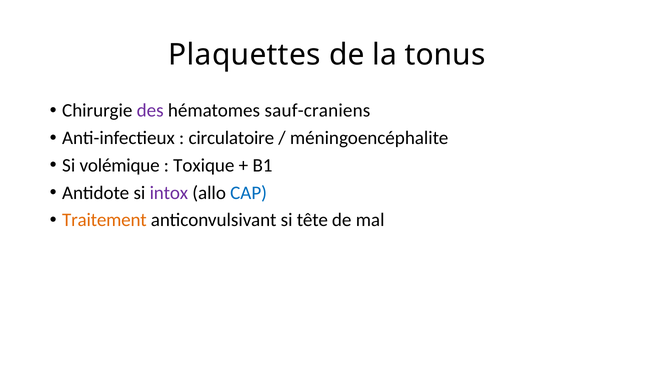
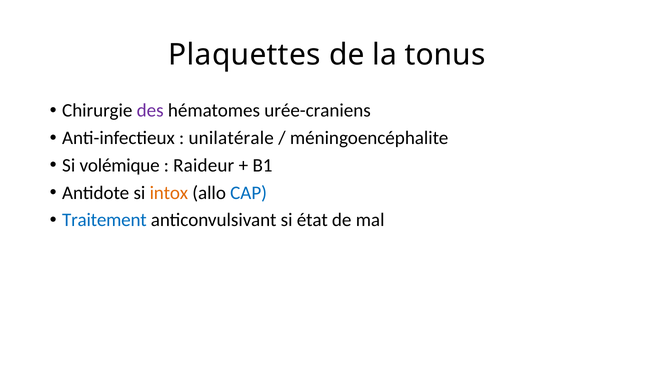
sauf-craniens: sauf-craniens -> urée-craniens
circulatoire: circulatoire -> unilatérale
Toxique: Toxique -> Raideur
intox colour: purple -> orange
Traitement colour: orange -> blue
tête: tête -> état
